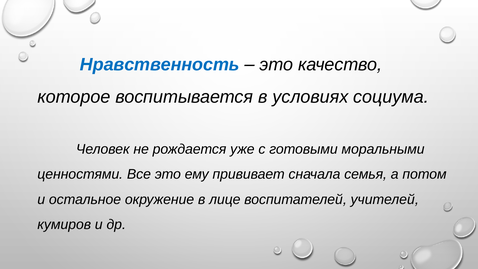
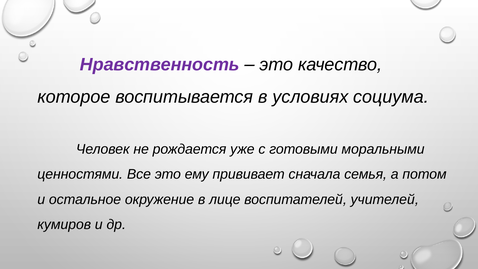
Нравственность colour: blue -> purple
